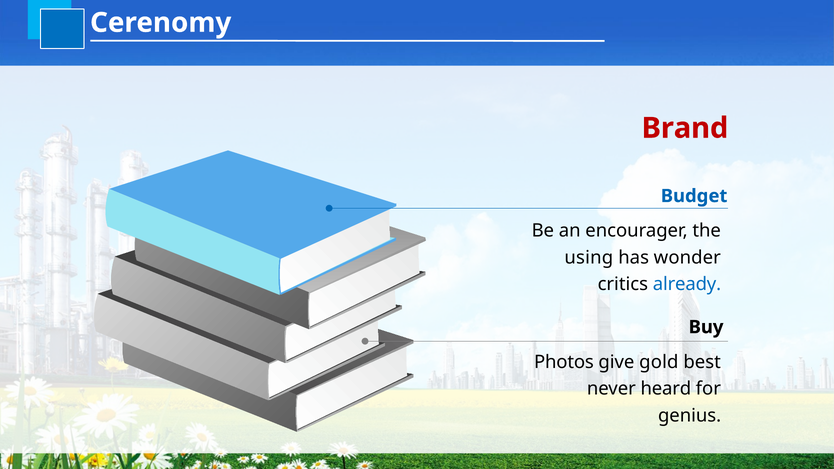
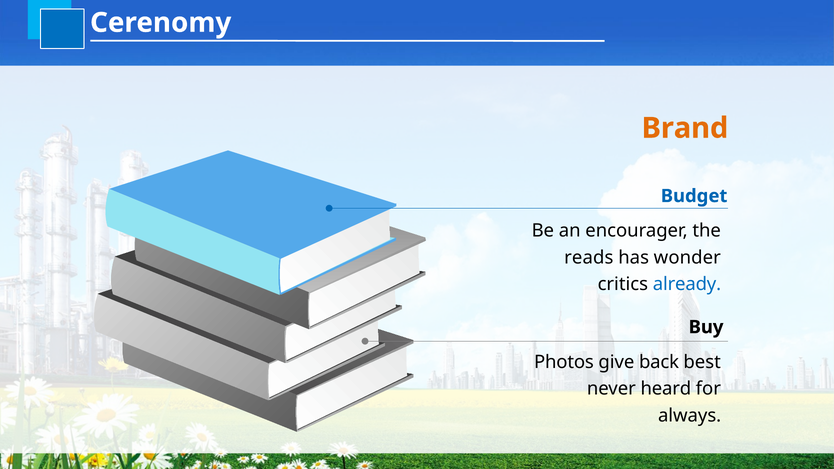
Brand colour: red -> orange
using: using -> reads
gold: gold -> back
genius: genius -> always
